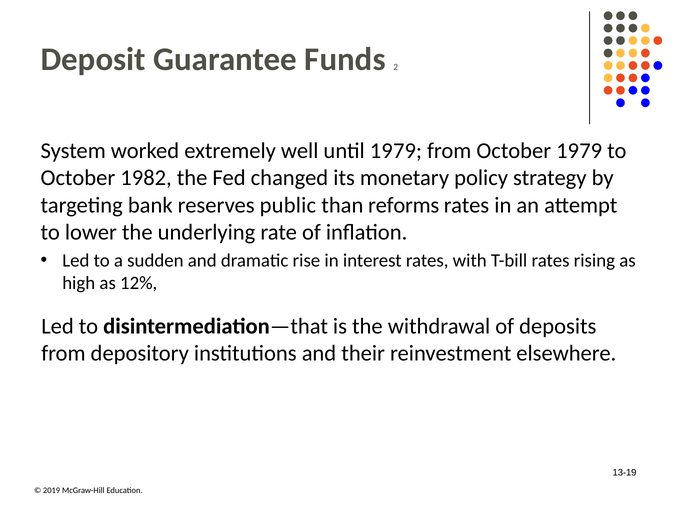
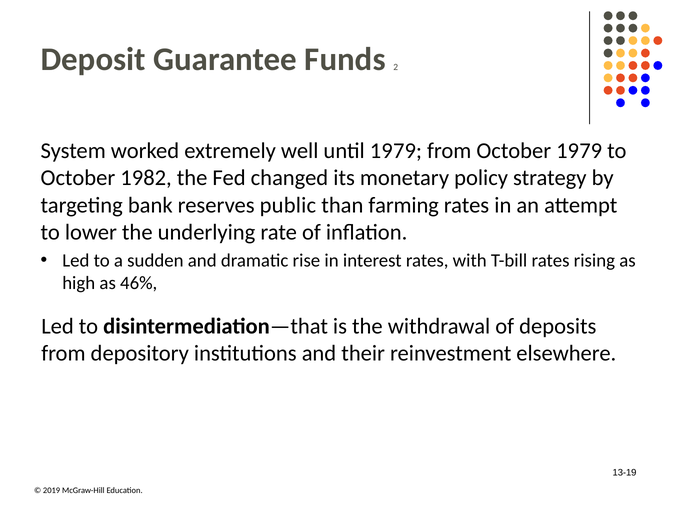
reforms: reforms -> farming
12%: 12% -> 46%
